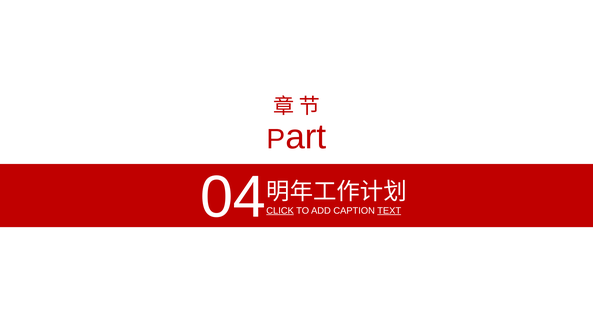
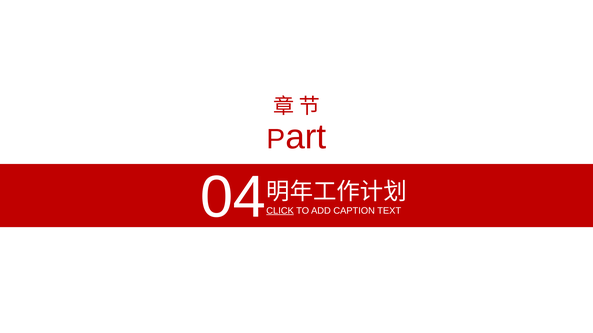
TEXT underline: present -> none
